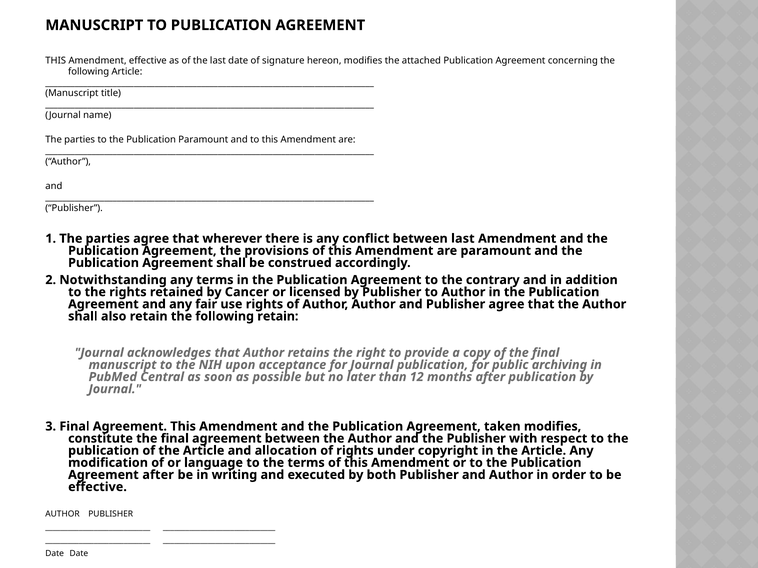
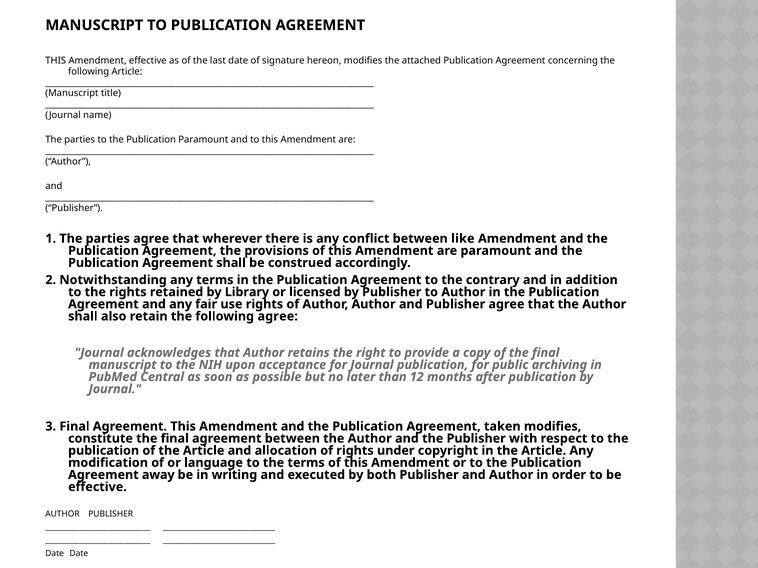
between last: last -> like
Cancer: Cancer -> Library
following retain: retain -> agree
Agreement after: after -> away
